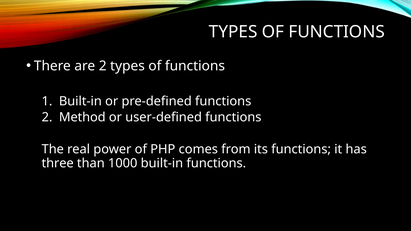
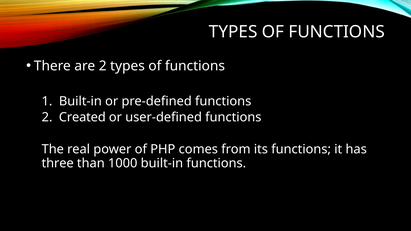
Method: Method -> Created
